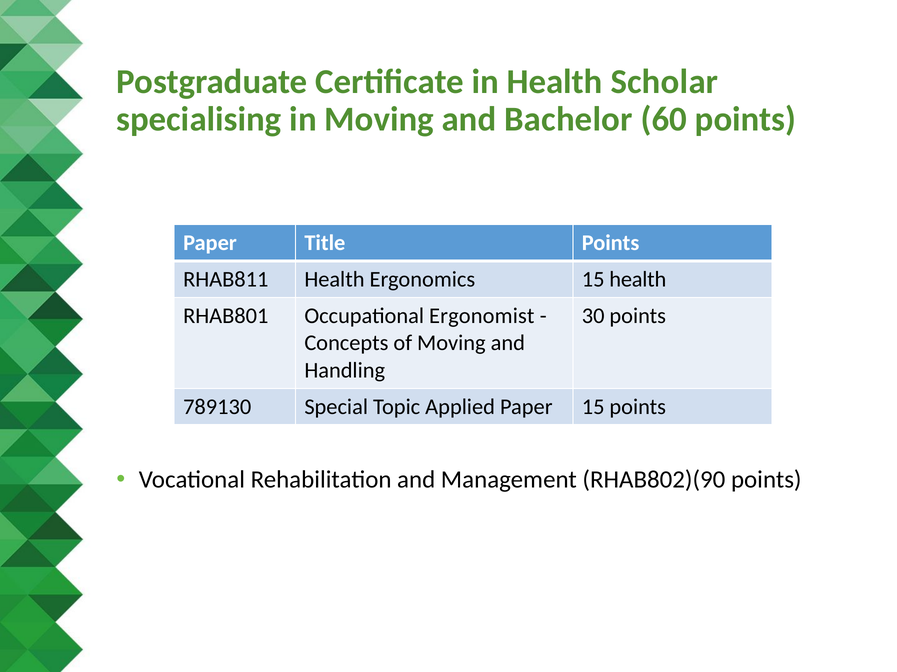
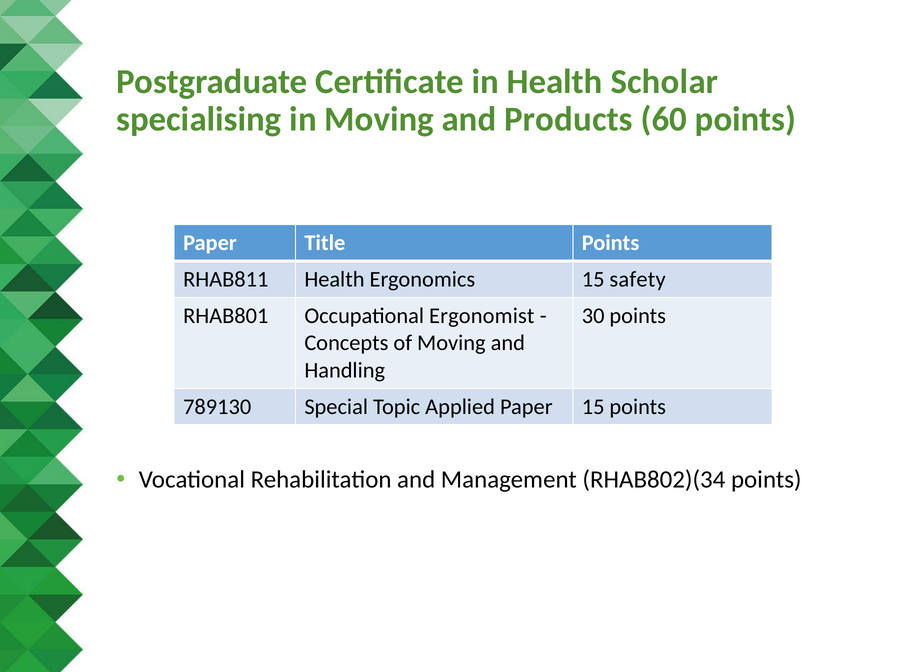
Bachelor: Bachelor -> Products
15 health: health -> safety
RHAB802)(90: RHAB802)(90 -> RHAB802)(34
